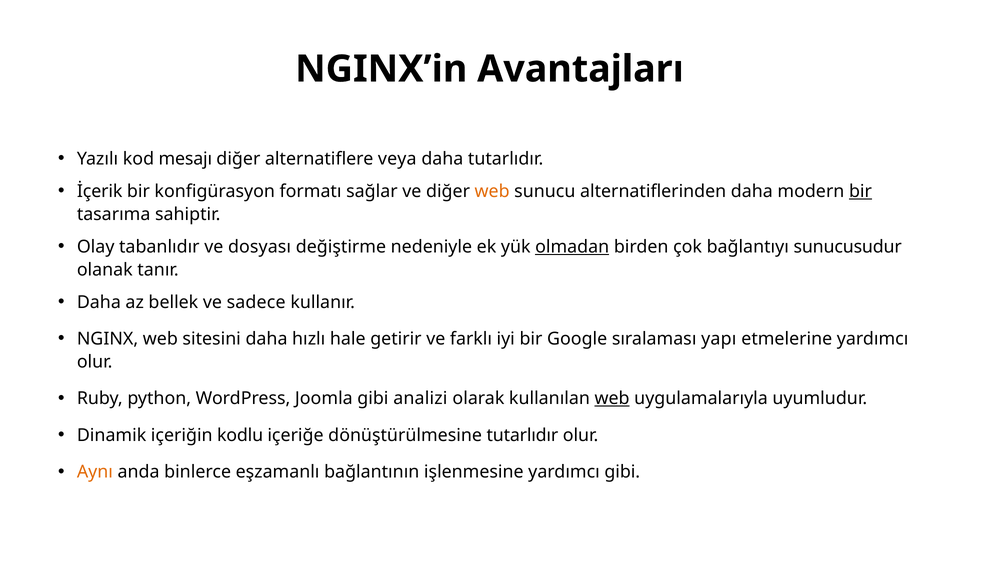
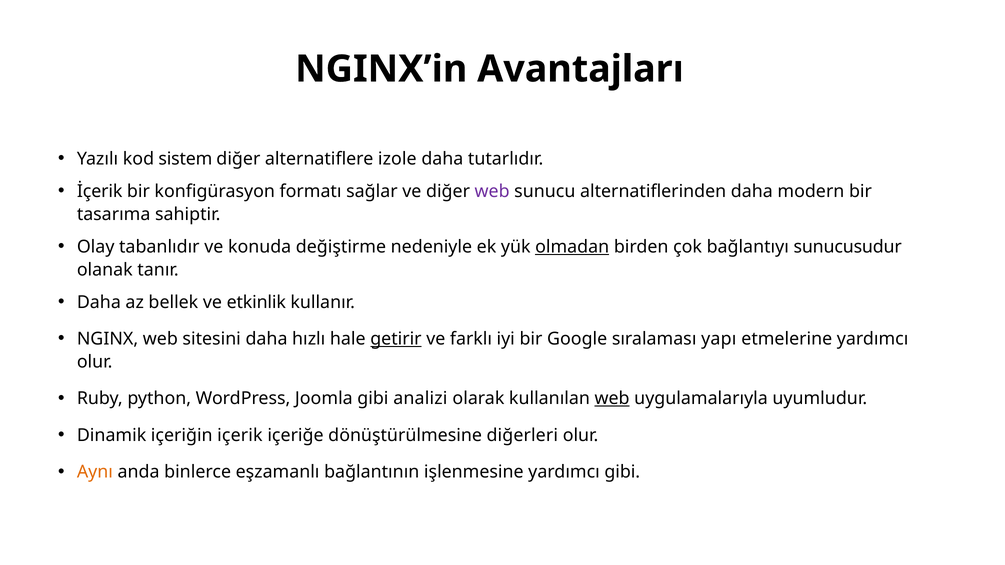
mesajı: mesajı -> sistem
veya: veya -> izole
web at (492, 191) colour: orange -> purple
bir at (860, 191) underline: present -> none
dosyası: dosyası -> konuda
sadece: sadece -> etkinlik
getirir underline: none -> present
kodlu: kodlu -> içerik
dönüştürülmesine tutarlıdır: tutarlıdır -> diğerleri
